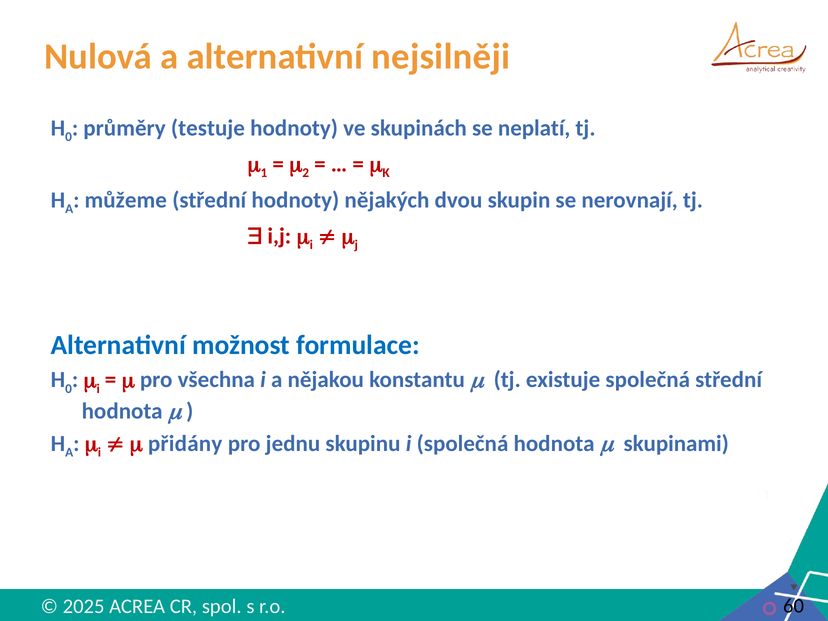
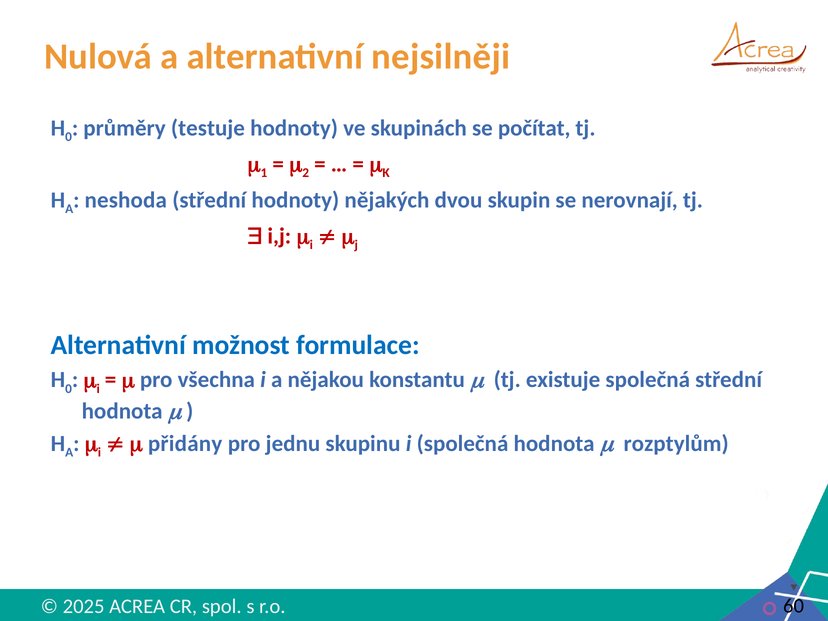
neplatí: neplatí -> počítat
můžeme: můžeme -> neshoda
skupinami: skupinami -> rozptylům
